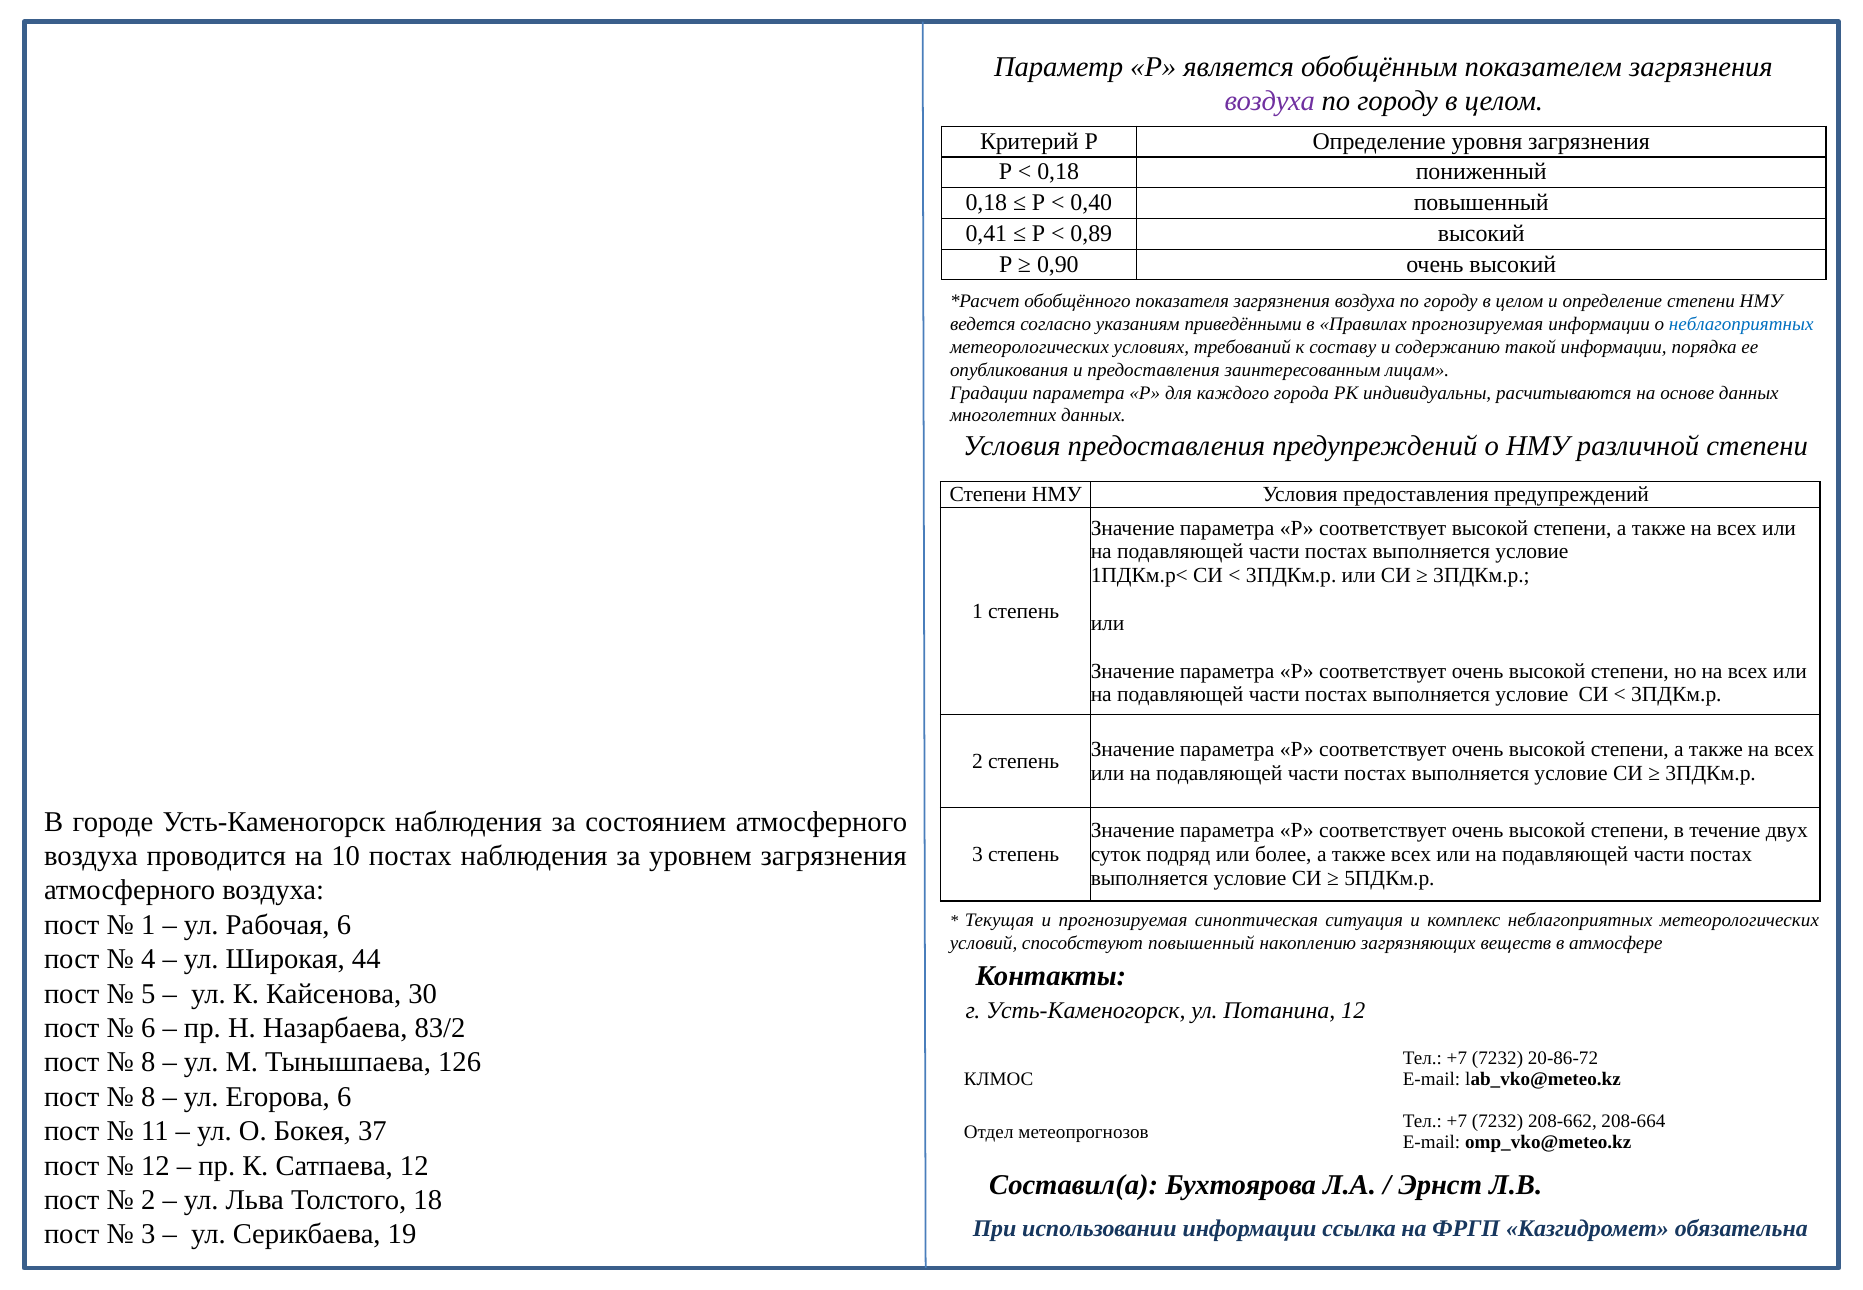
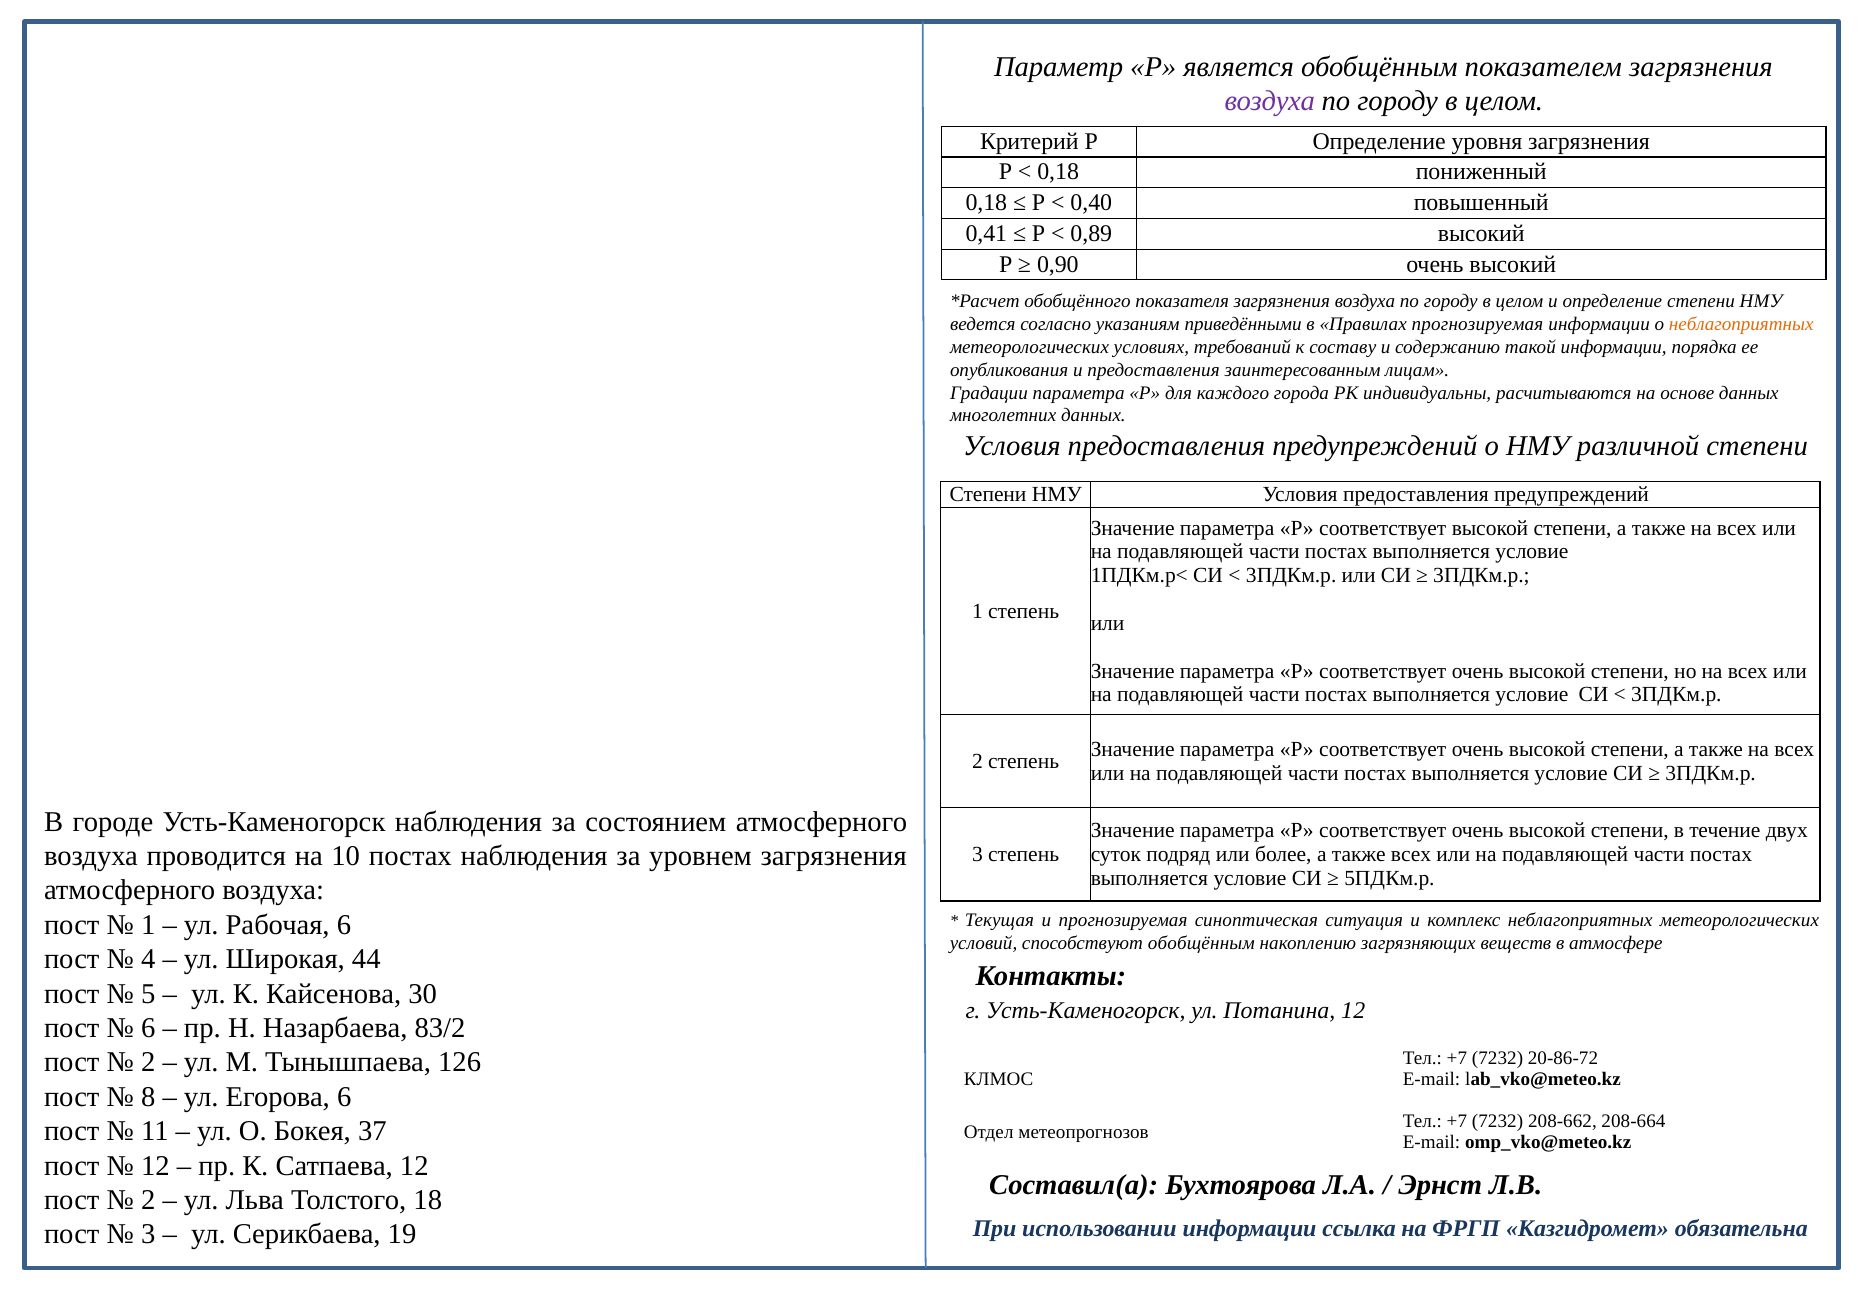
неблагоприятных at (1741, 324) colour: blue -> orange
способствуют повышенный: повышенный -> обобщённым
8 at (148, 1062): 8 -> 2
